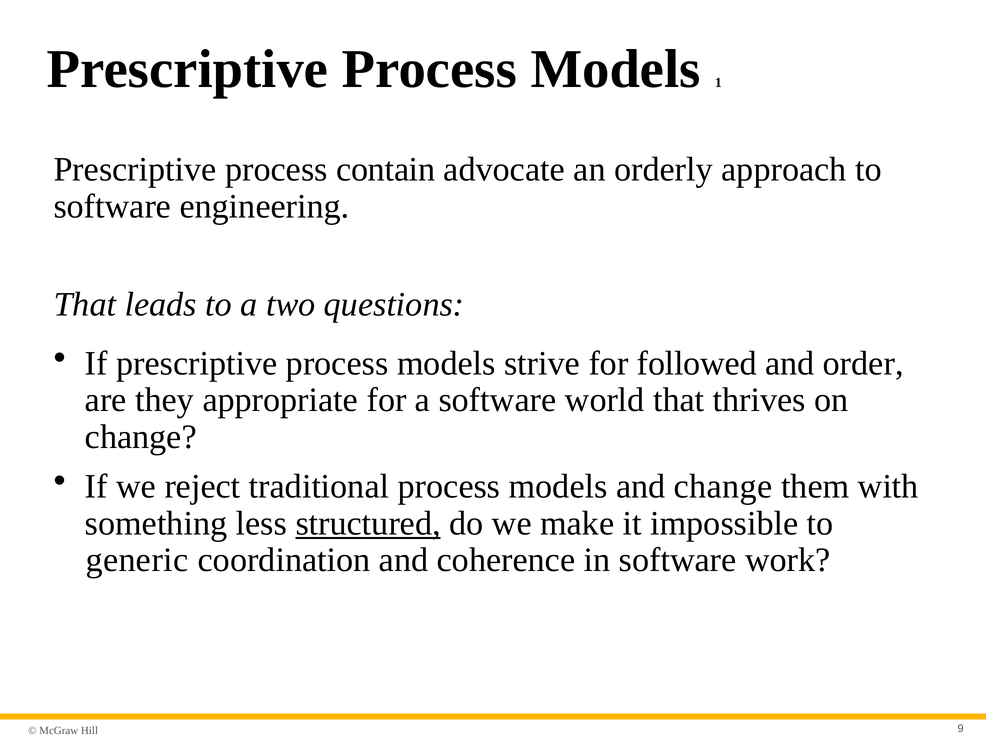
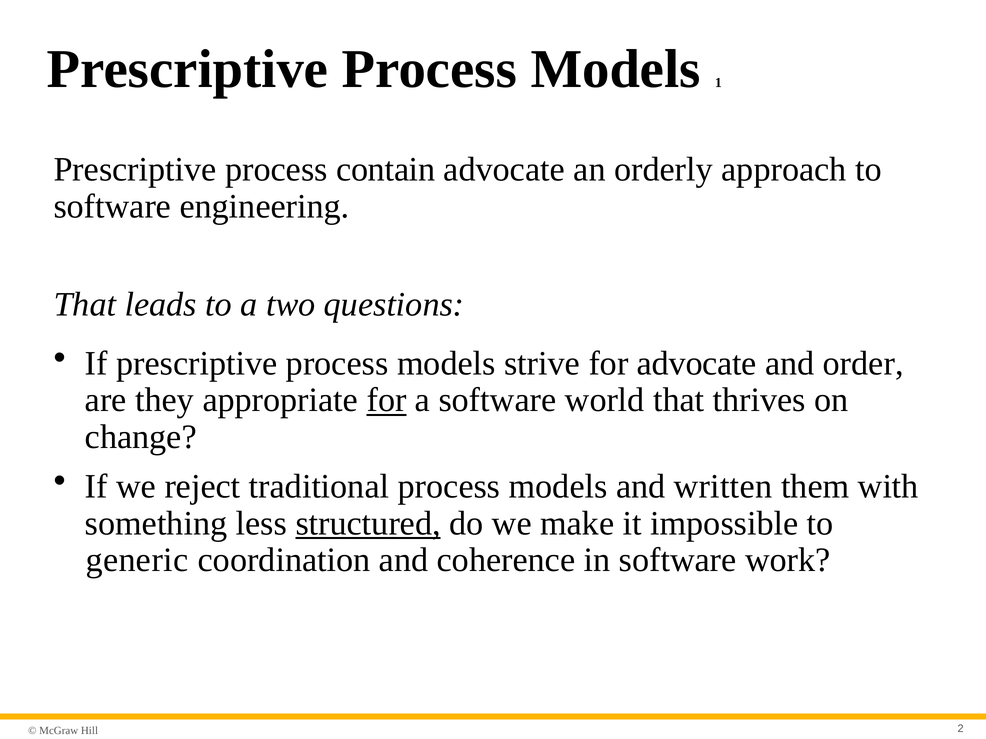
for followed: followed -> advocate
for at (387, 400) underline: none -> present
and change: change -> written
9: 9 -> 2
